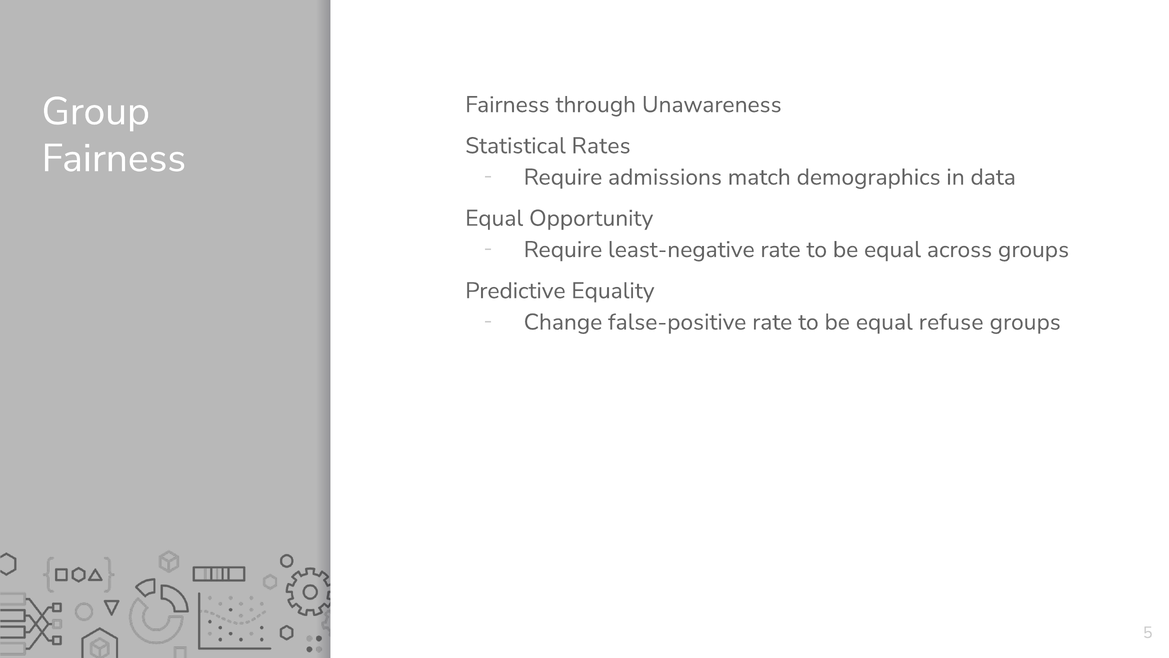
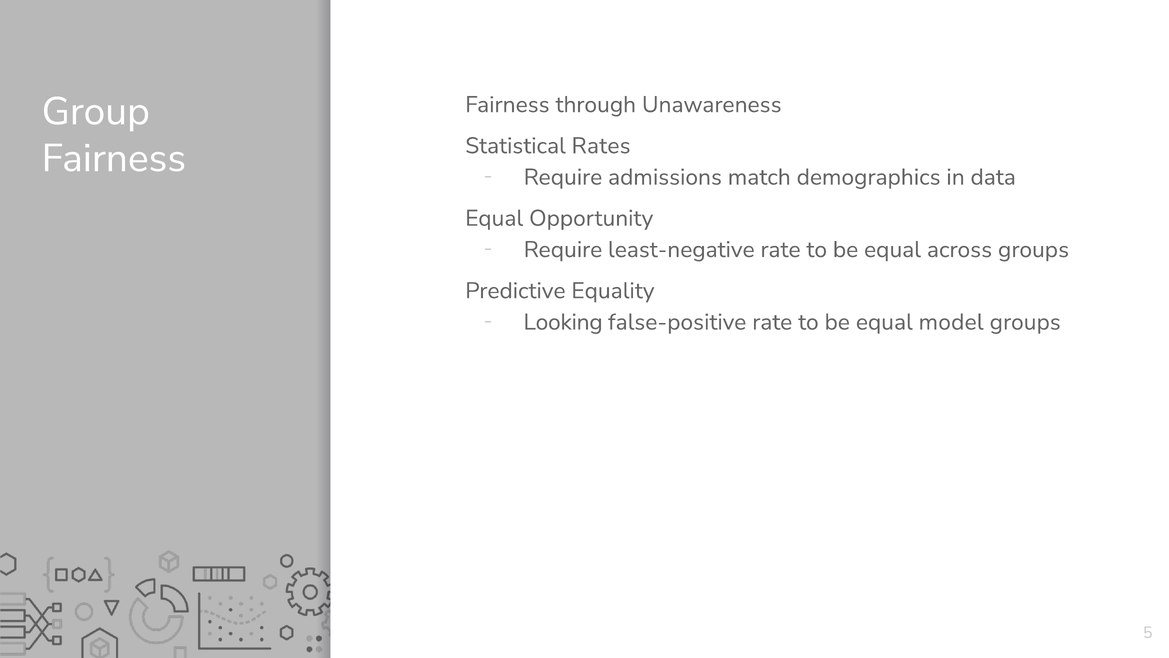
Change: Change -> Looking
refuse: refuse -> model
